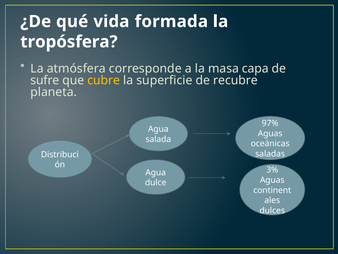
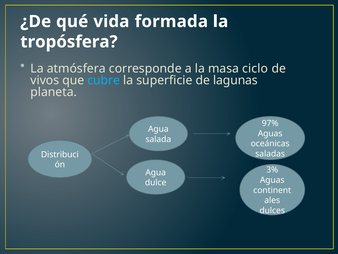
capa: capa -> ciclo
sufre: sufre -> vivos
cubre colour: yellow -> light blue
recubre: recubre -> lagunas
